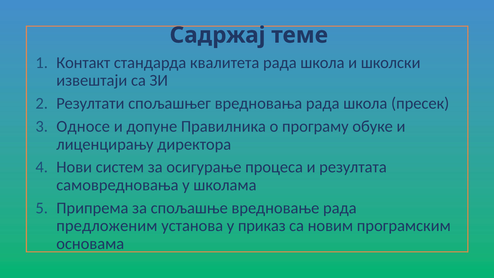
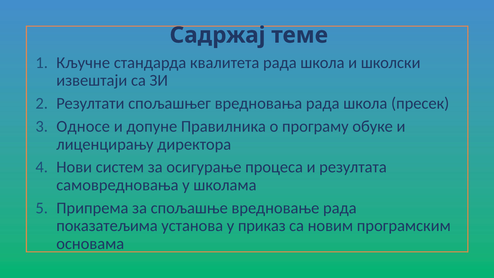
Контакт: Контакт -> Кључне
предложеним: предложеним -> показатељима
